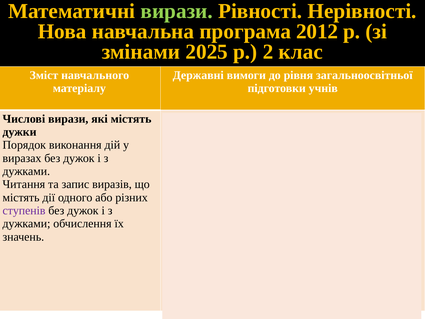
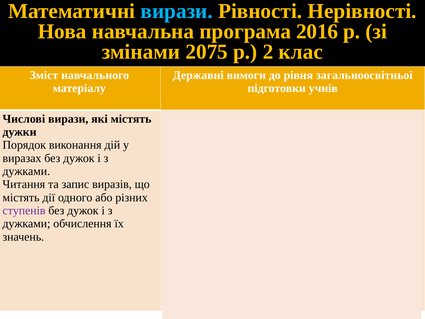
вирази at (177, 11) colour: light green -> light blue
2012: 2012 -> 2016
2025: 2025 -> 2075
